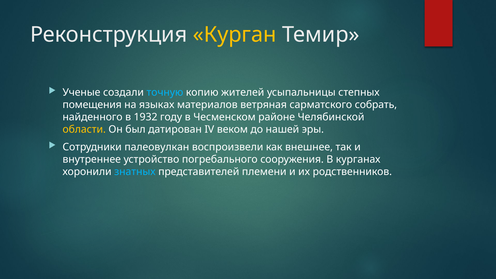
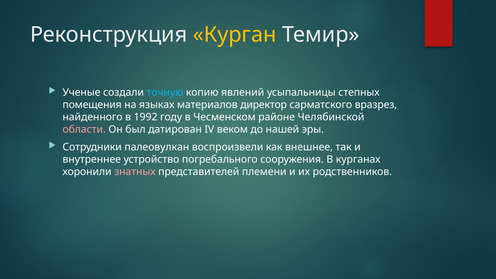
жителей: жителей -> явлений
ветряная: ветряная -> директор
собрать: собрать -> вразрез
1932: 1932 -> 1992
области colour: yellow -> pink
знатных colour: light blue -> pink
